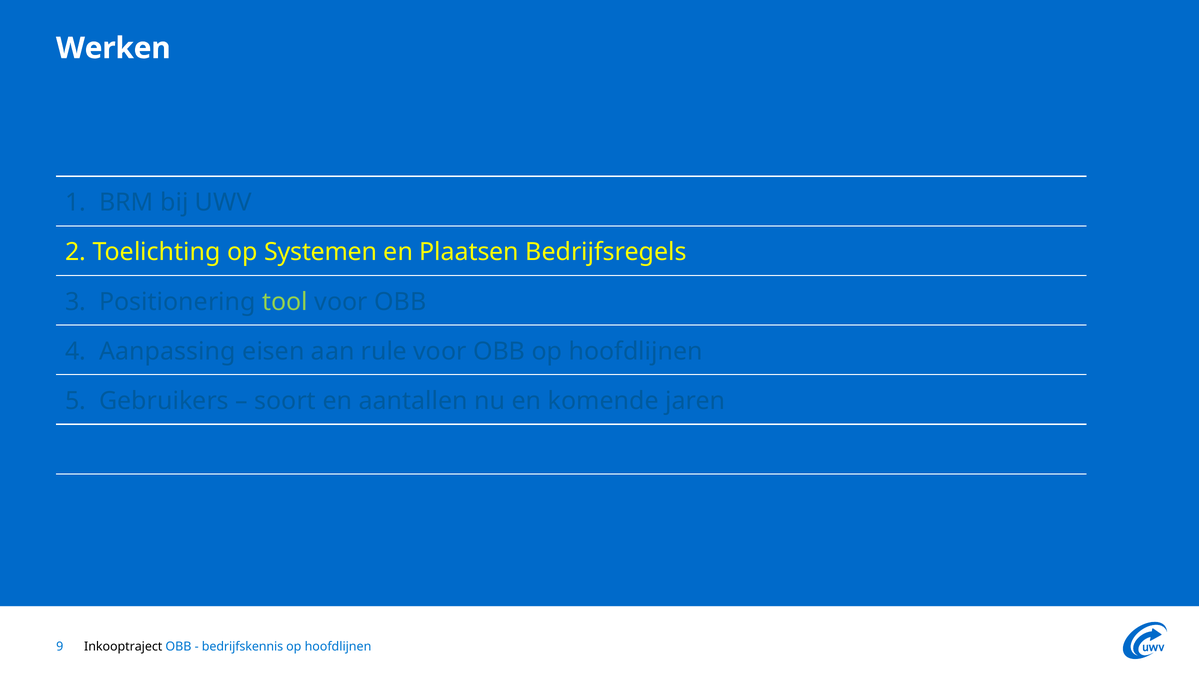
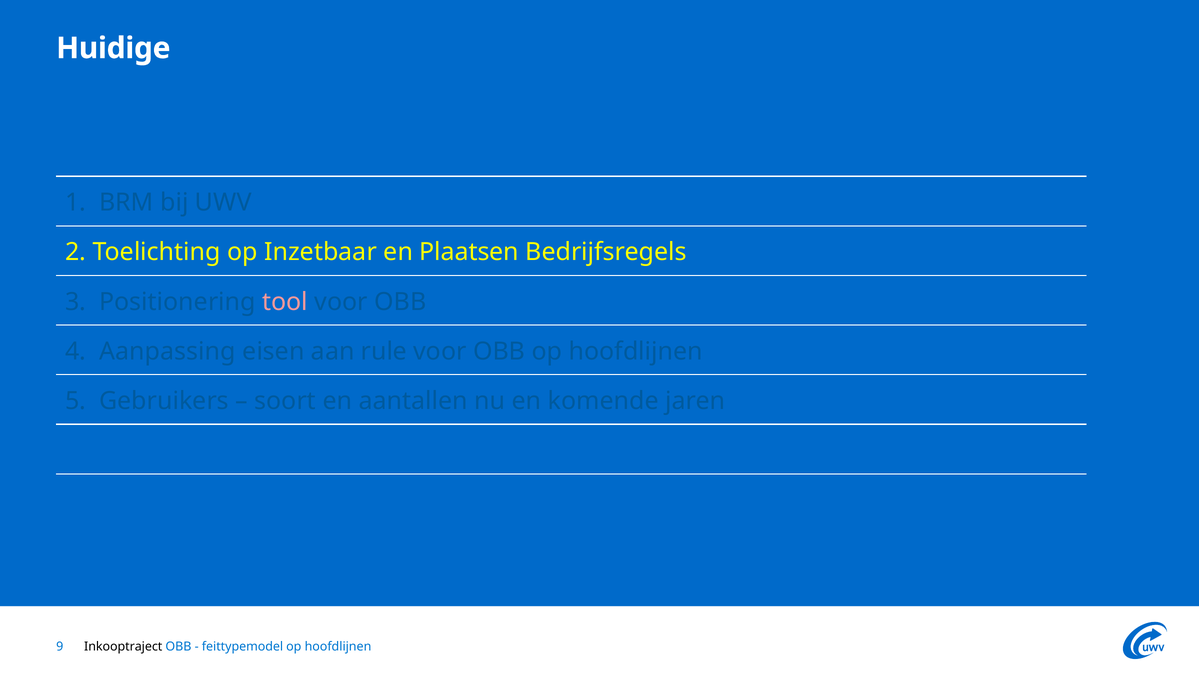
Werken: Werken -> Huidige
Systemen: Systemen -> Inzetbaar
tool colour: light green -> pink
bedrijfskennis: bedrijfskennis -> feittypemodel
